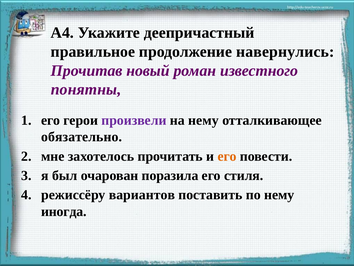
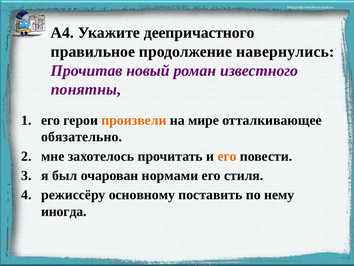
деепричастный: деепричастный -> деепричастного
произвели colour: purple -> orange
на нему: нему -> мире
поразила: поразила -> нормами
вариантов: вариантов -> основному
